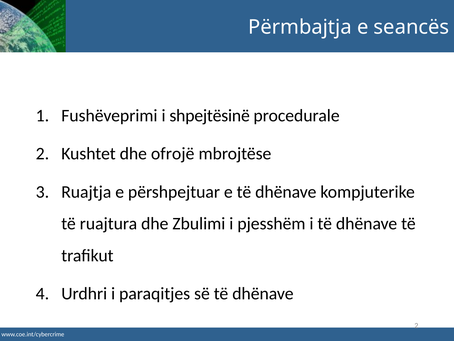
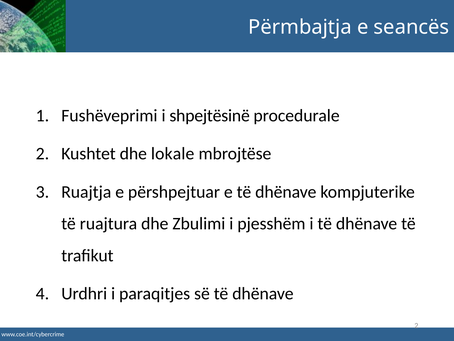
ofrojë: ofrojë -> lokale
